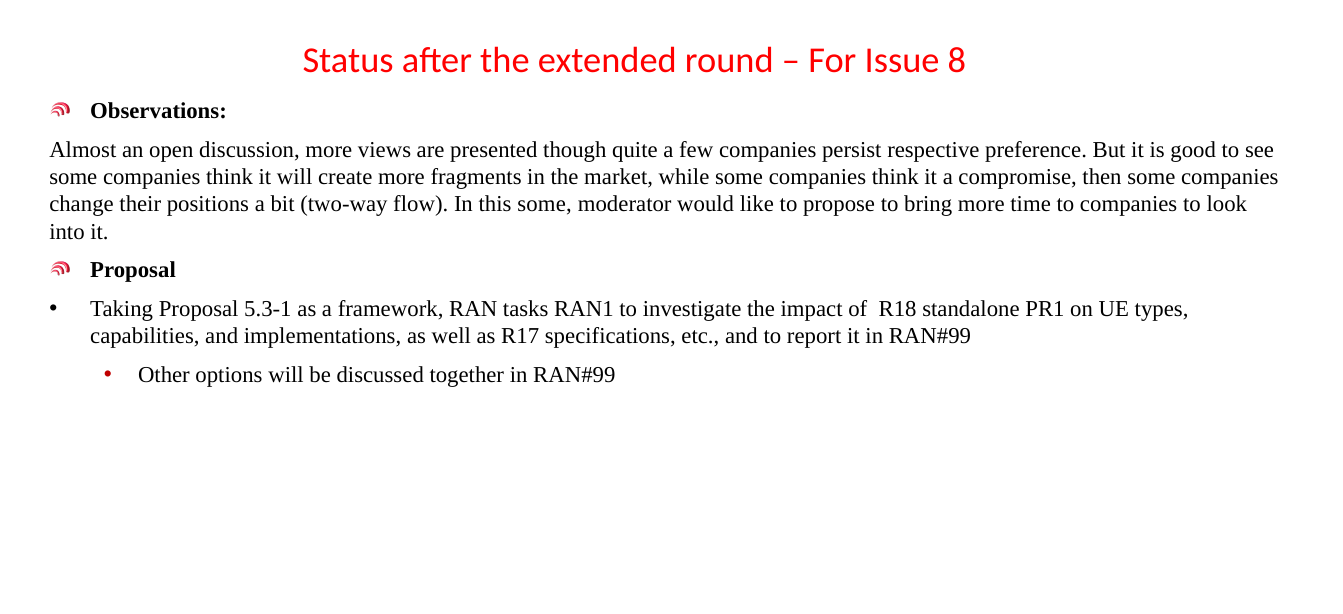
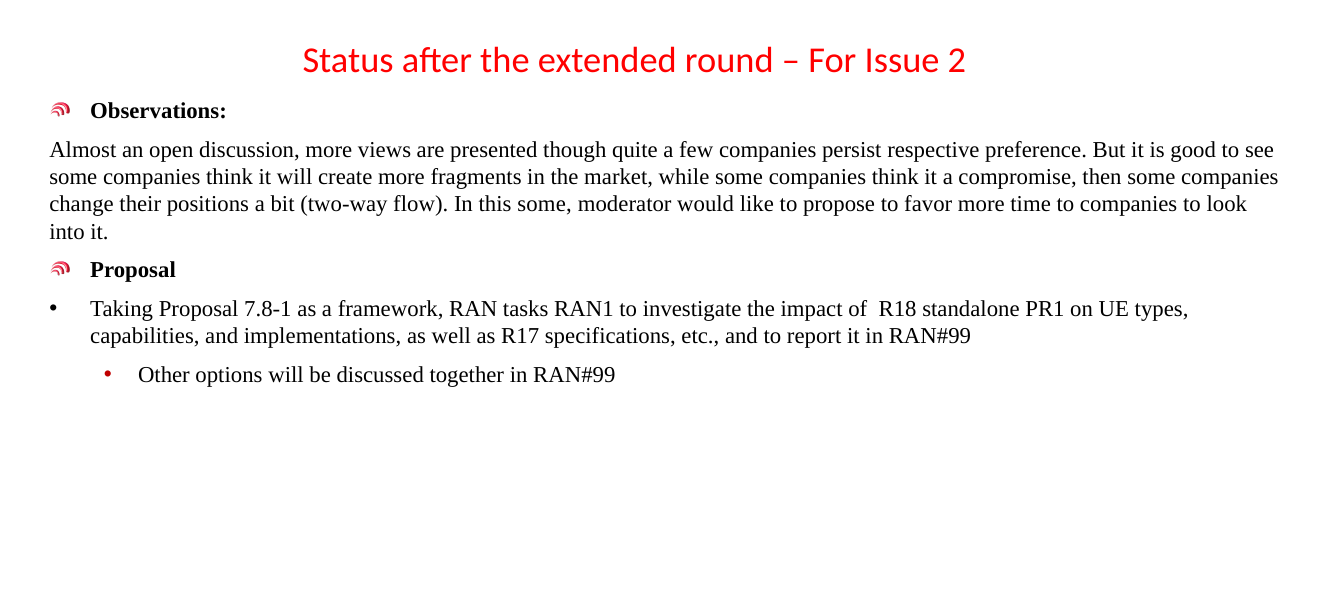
8: 8 -> 2
bring: bring -> favor
5.3-1: 5.3-1 -> 7.8-1
